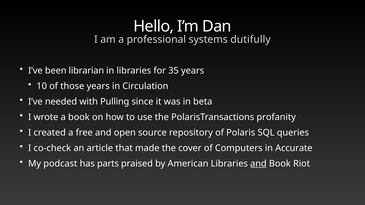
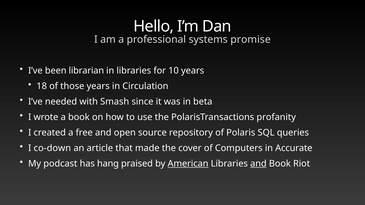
dutifully: dutifully -> promise
35: 35 -> 10
10: 10 -> 18
Pulling: Pulling -> Smash
co-check: co-check -> co-down
parts: parts -> hang
American underline: none -> present
